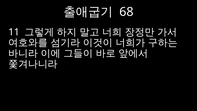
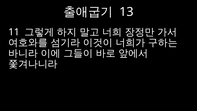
68: 68 -> 13
